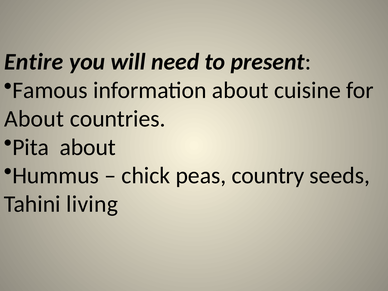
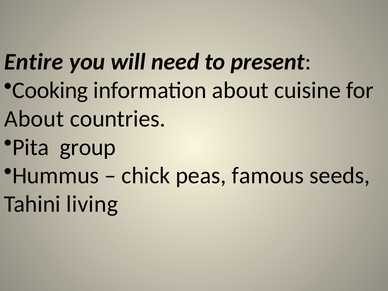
Famous: Famous -> Cooking
Pita about: about -> group
country: country -> famous
